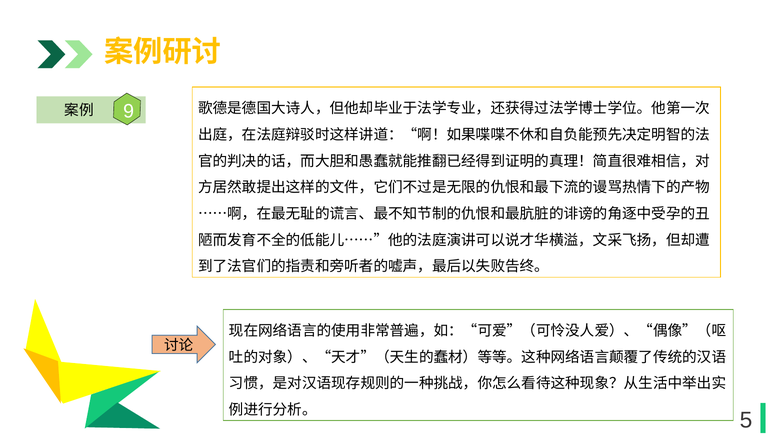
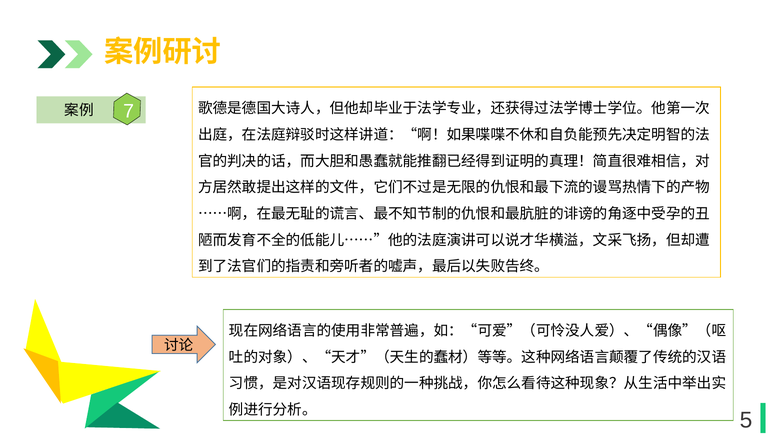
9: 9 -> 7
